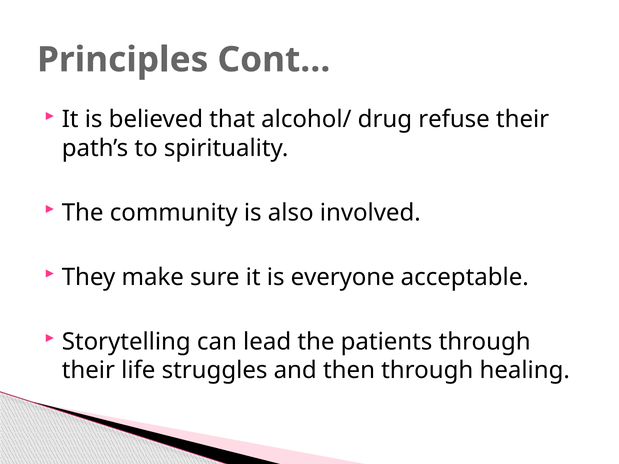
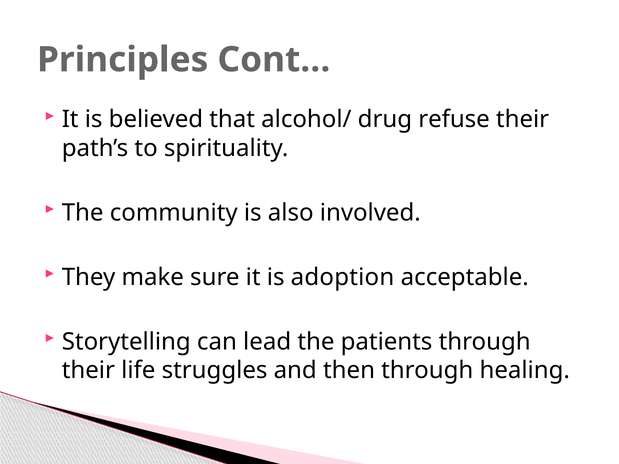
everyone: everyone -> adoption
